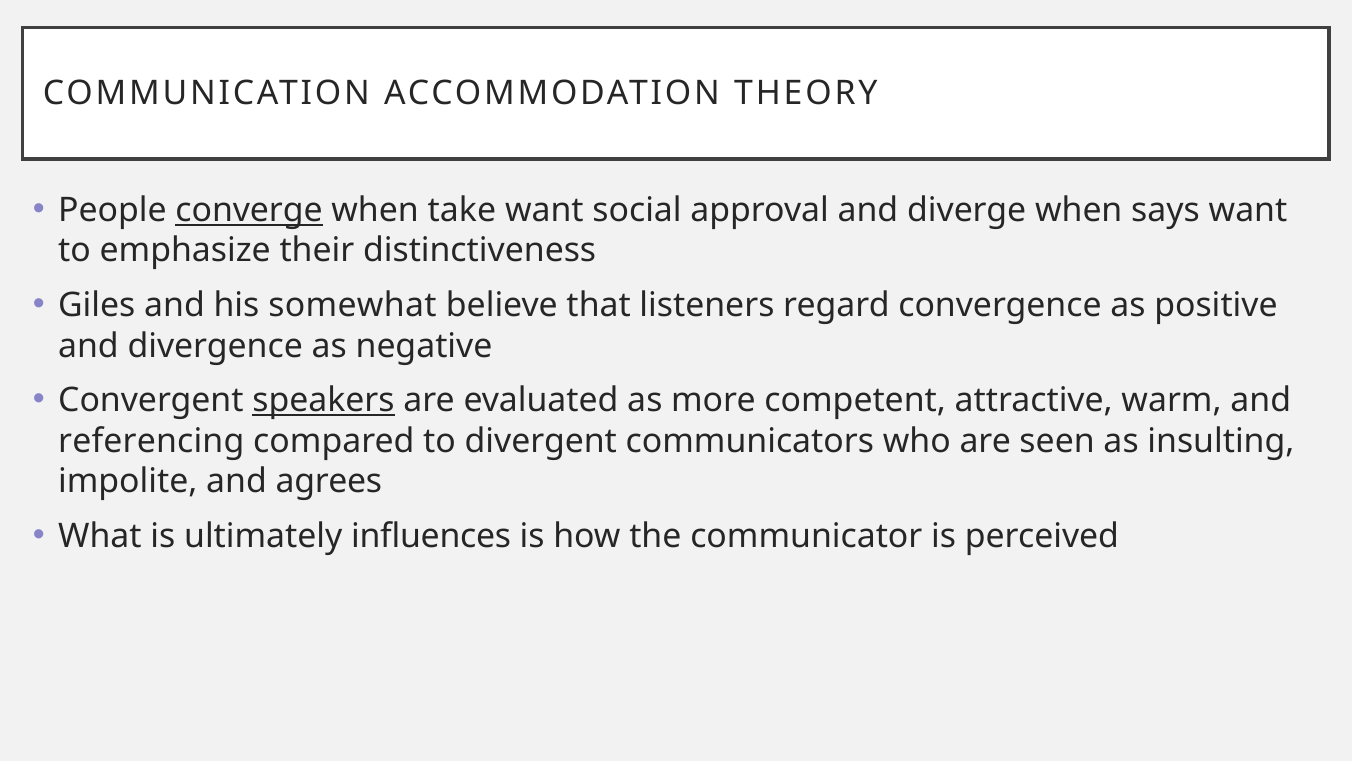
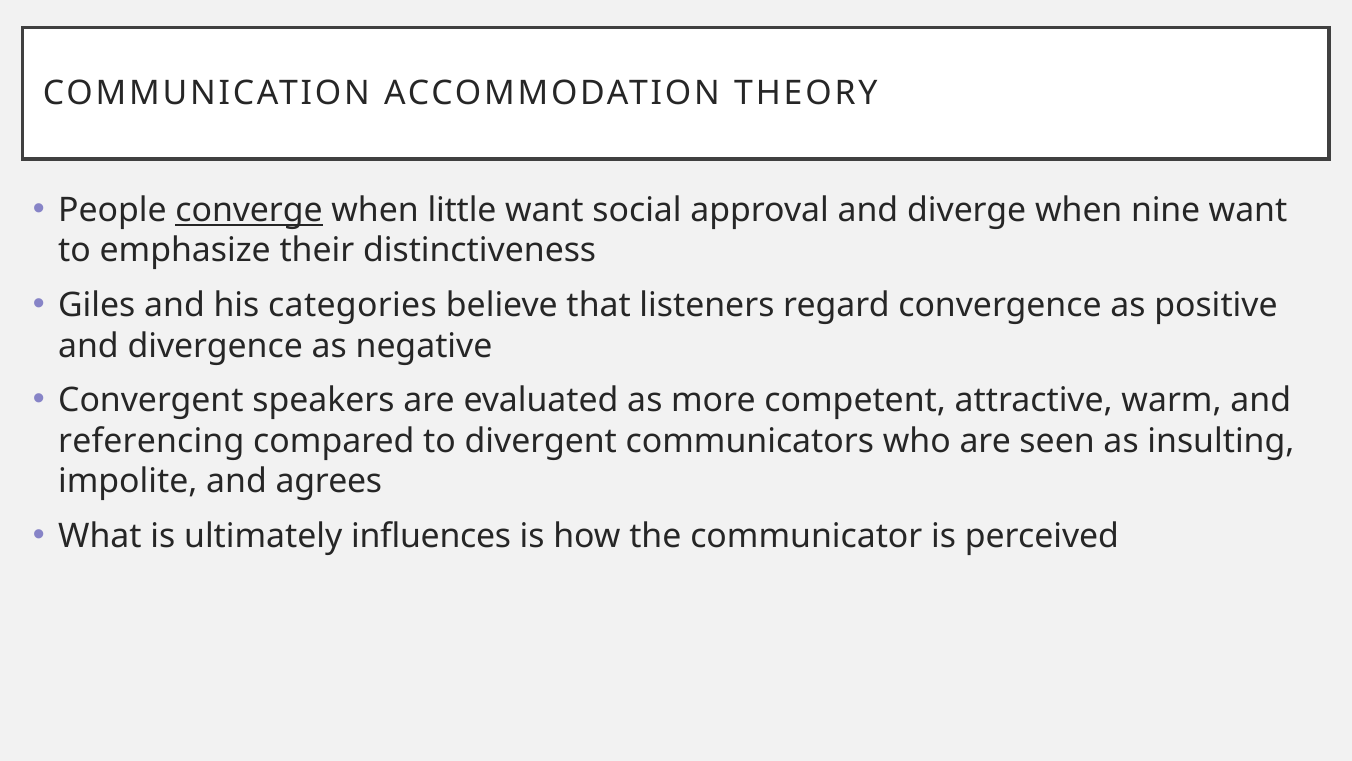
take: take -> little
says: says -> nine
somewhat: somewhat -> categories
speakers underline: present -> none
